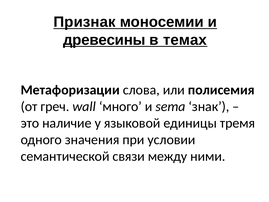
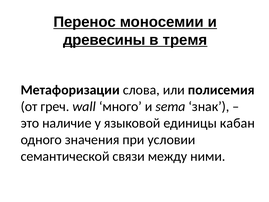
Признак: Признак -> Перенос
темах: темах -> тремя
тремя: тремя -> кабан
